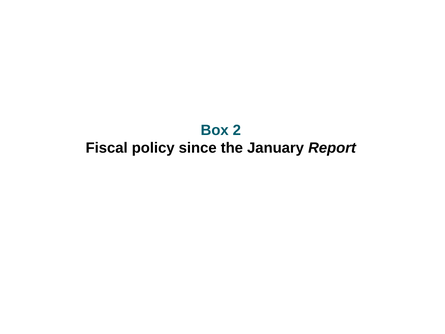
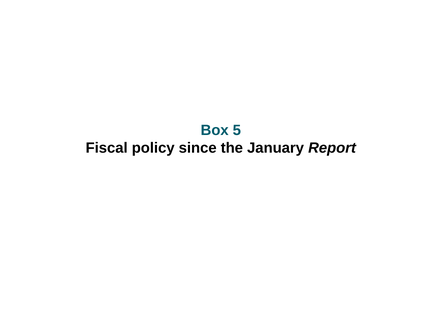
2: 2 -> 5
